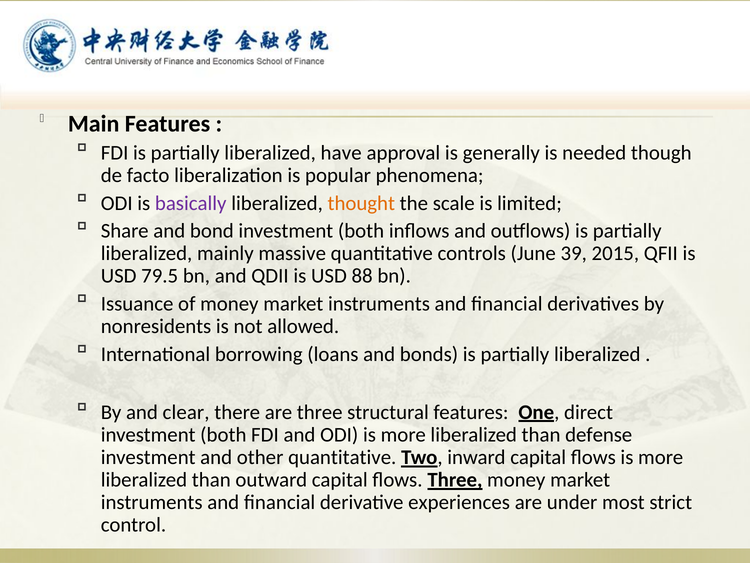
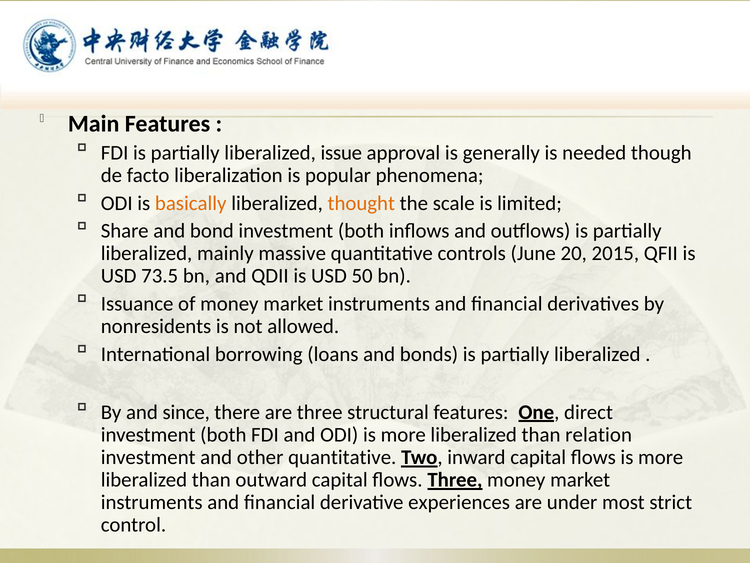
have: have -> issue
basically colour: purple -> orange
39: 39 -> 20
79.5: 79.5 -> 73.5
88: 88 -> 50
clear: clear -> since
defense: defense -> relation
